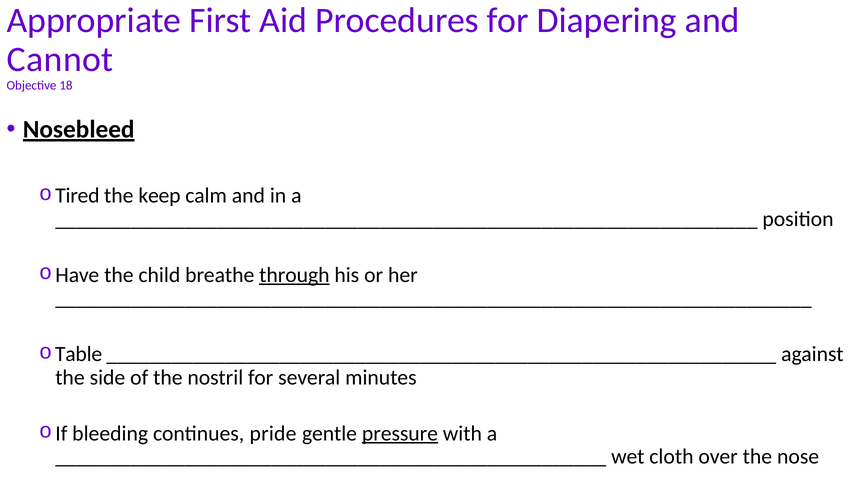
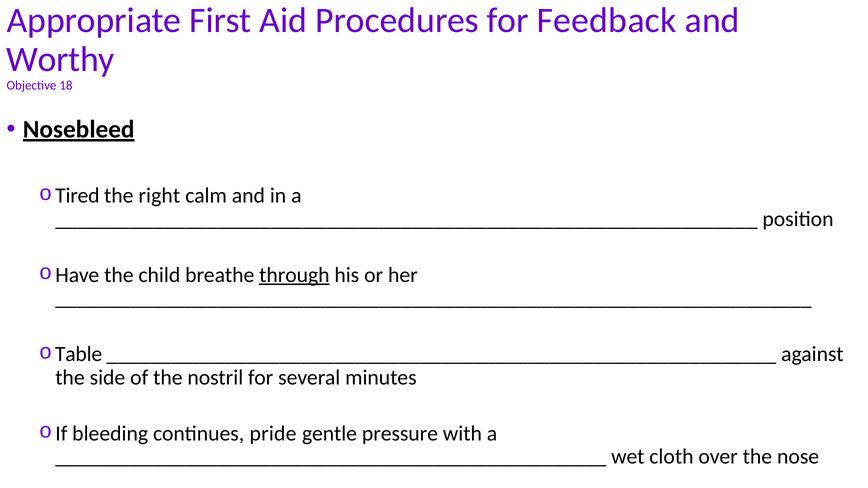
Diapering: Diapering -> Feedback
Cannot: Cannot -> Worthy
keep: keep -> right
pressure underline: present -> none
